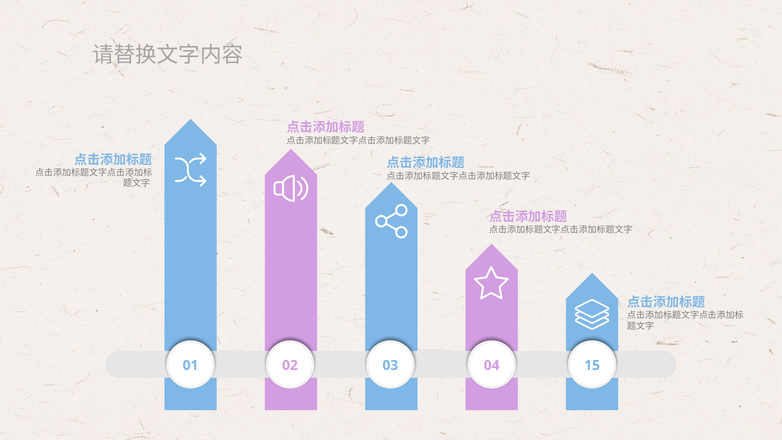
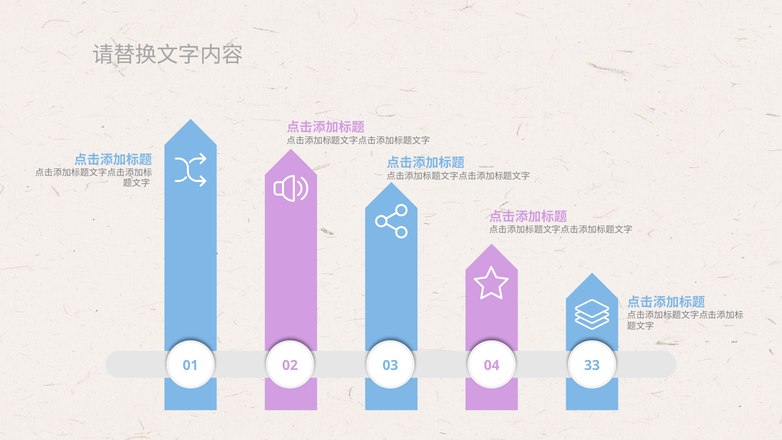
15: 15 -> 33
